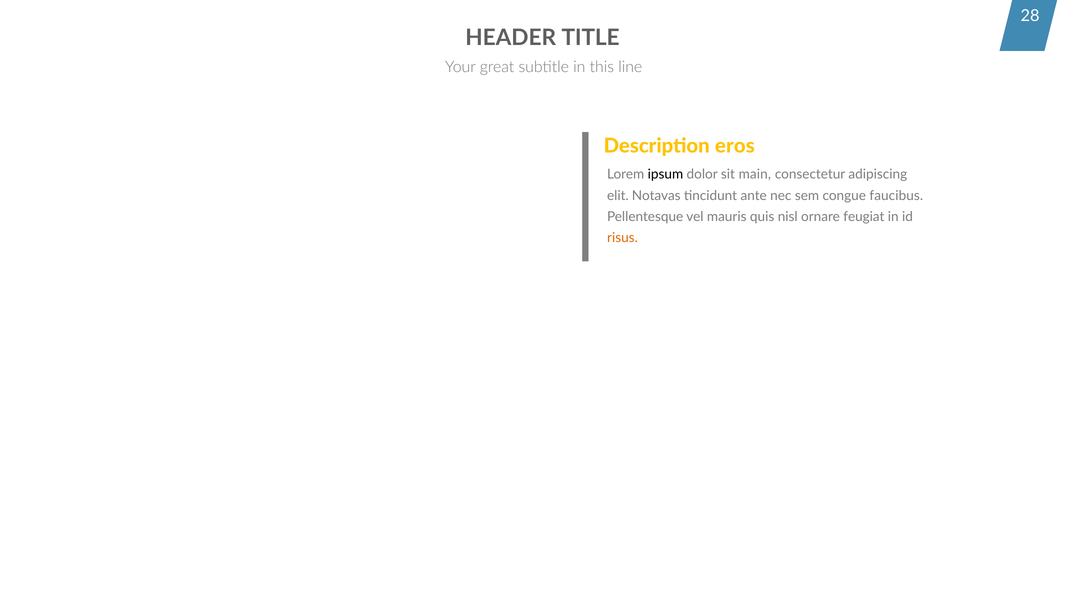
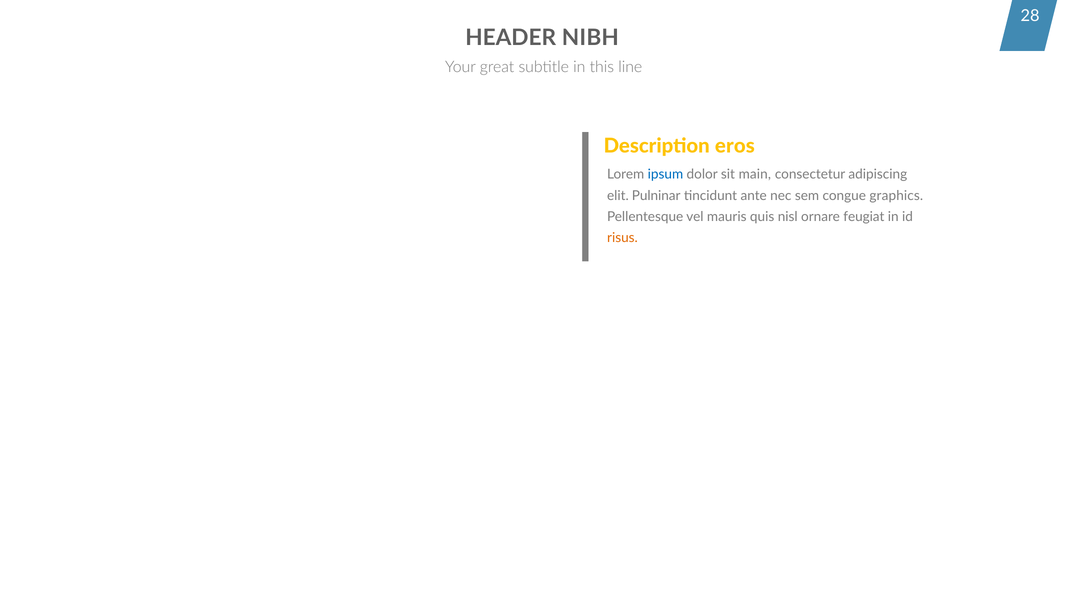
TITLE: TITLE -> NIBH
ipsum colour: black -> blue
Notavas: Notavas -> Pulninar
faucibus: faucibus -> graphics
